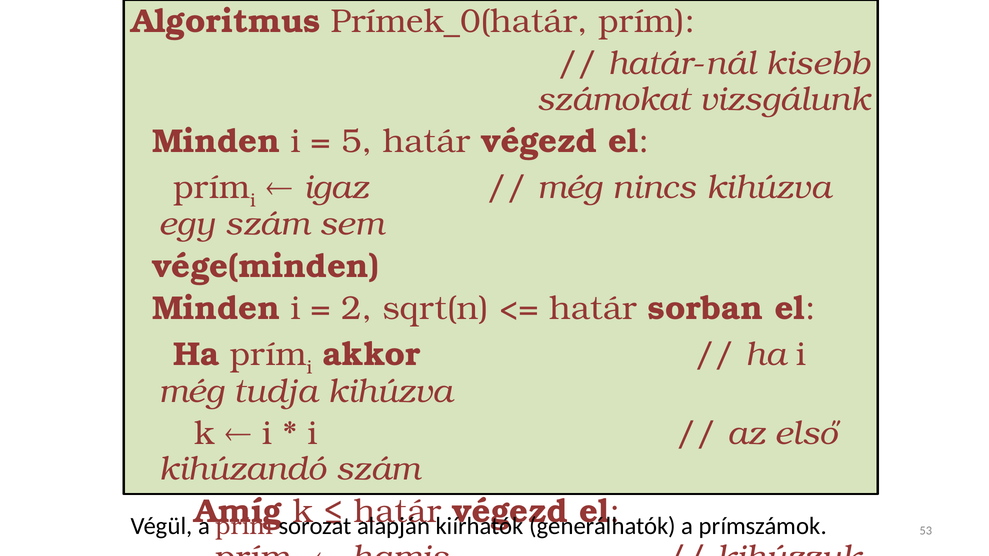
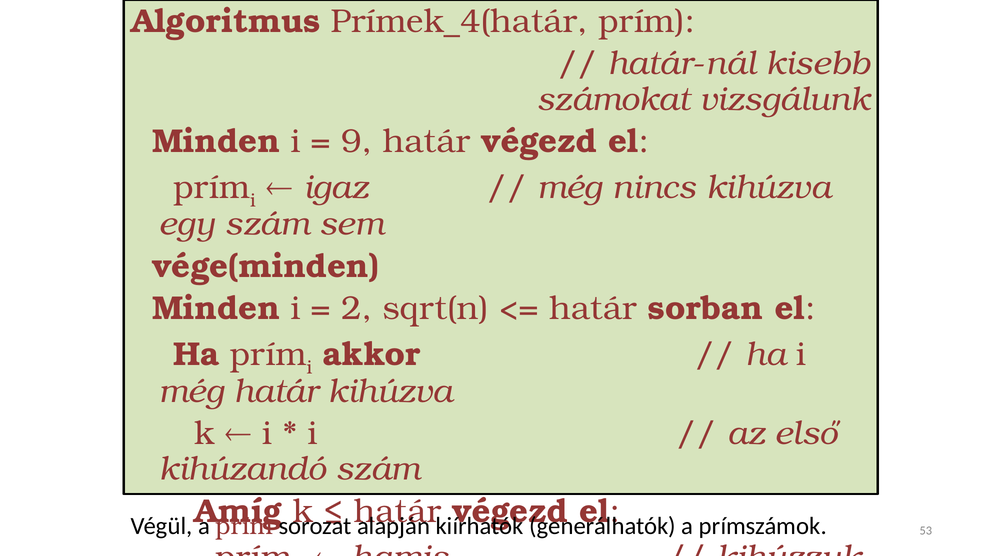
Prímek_0(határ: Prímek_0(határ -> Prímek_4(határ
5: 5 -> 9
még tudja: tudja -> határ
